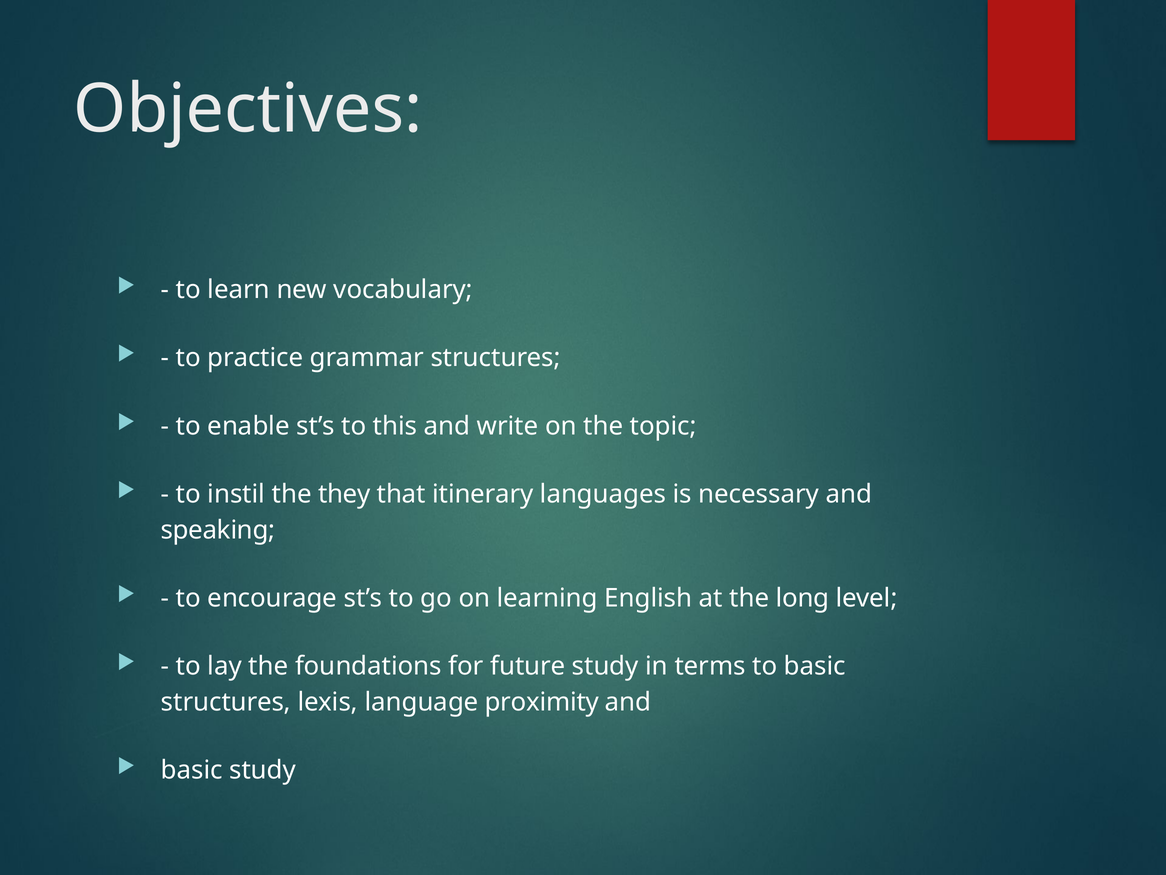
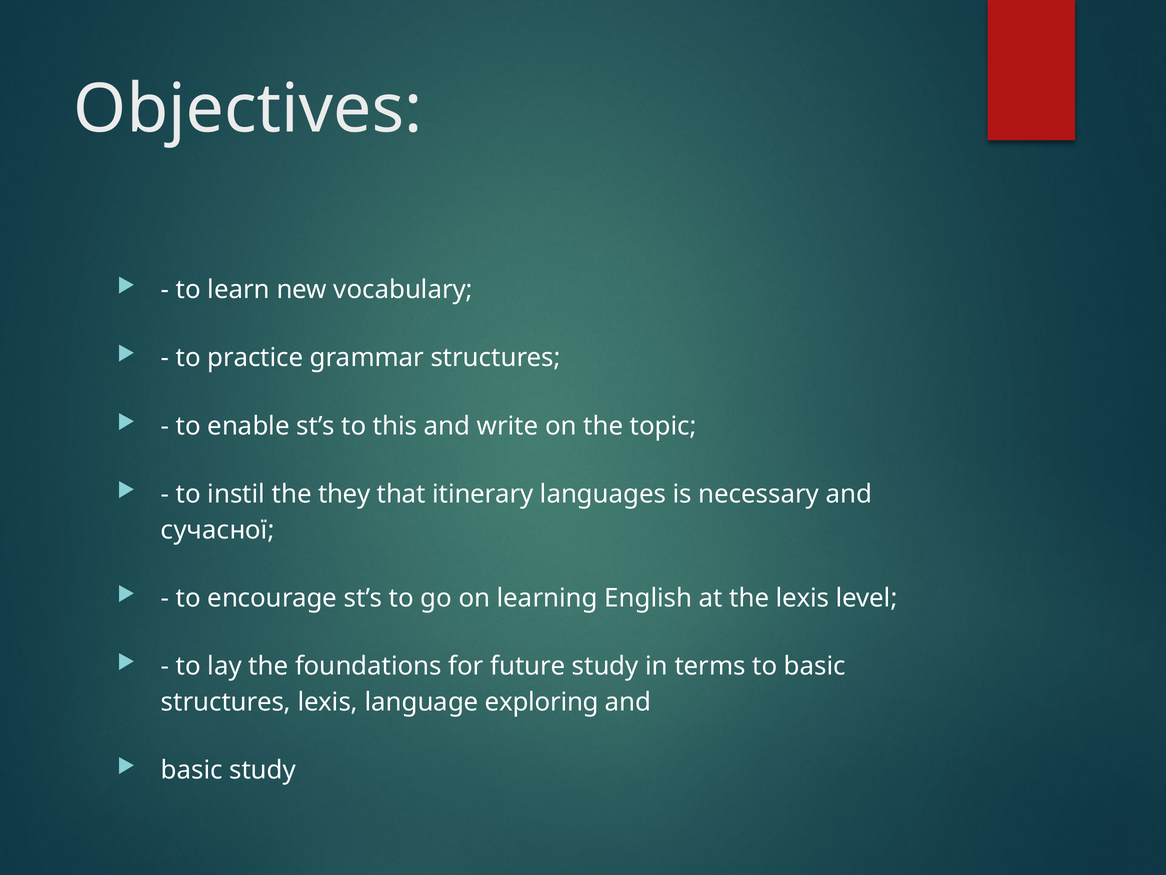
speaking: speaking -> сучасної
the long: long -> lexis
proximity: proximity -> exploring
